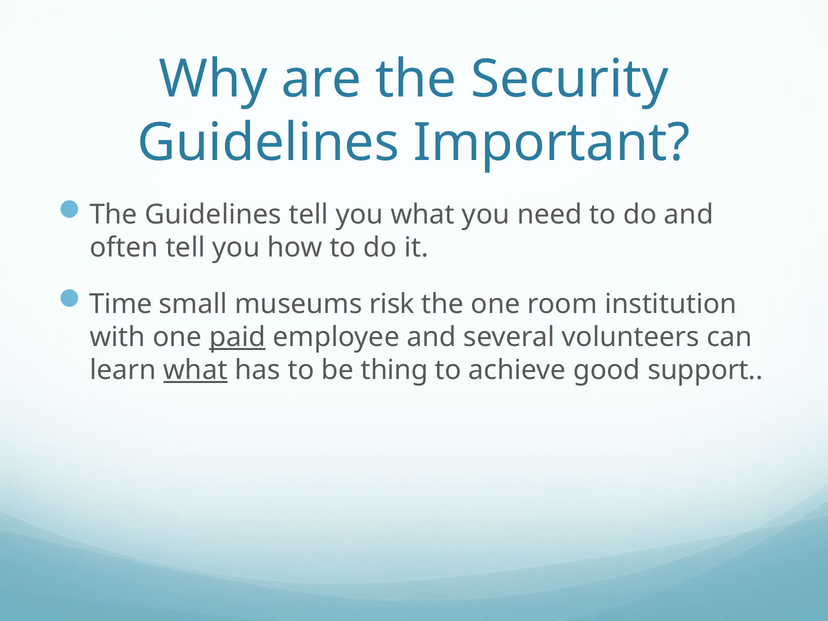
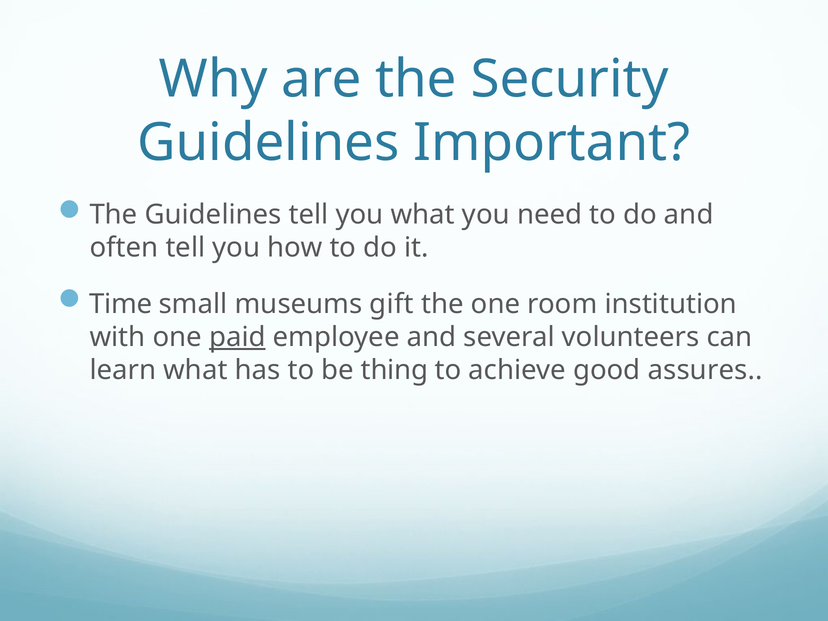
risk: risk -> gift
what at (195, 370) underline: present -> none
support: support -> assures
